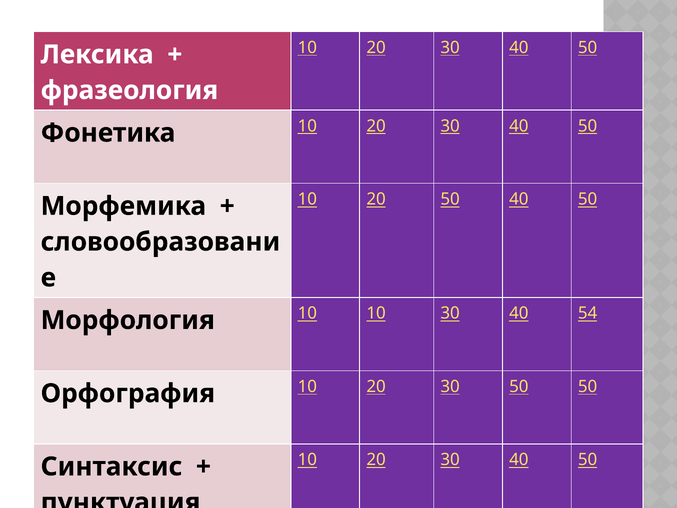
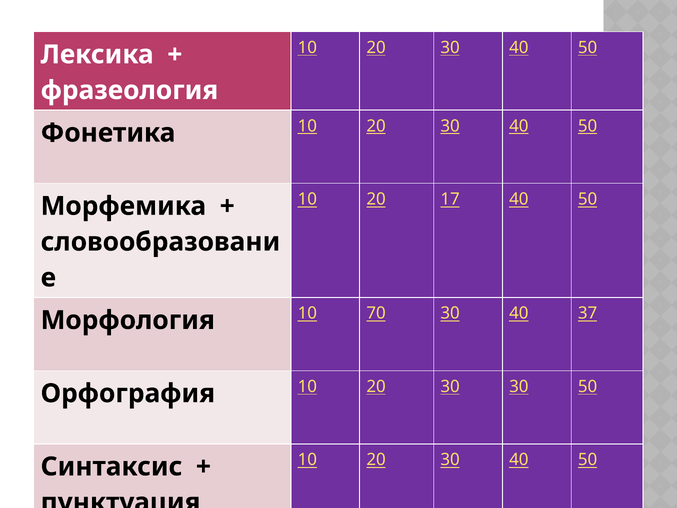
20 50: 50 -> 17
10 10: 10 -> 70
54: 54 -> 37
30 50: 50 -> 30
